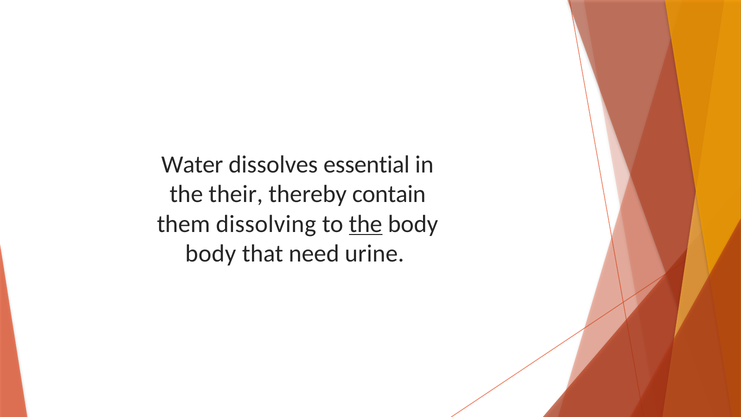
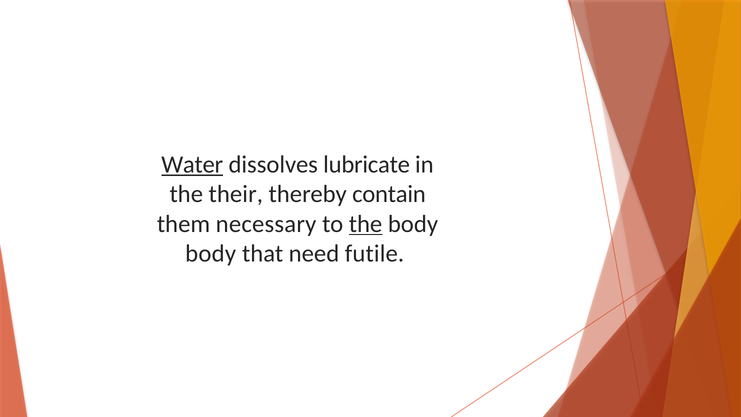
Water underline: none -> present
essential: essential -> lubricate
dissolving: dissolving -> necessary
urine: urine -> futile
